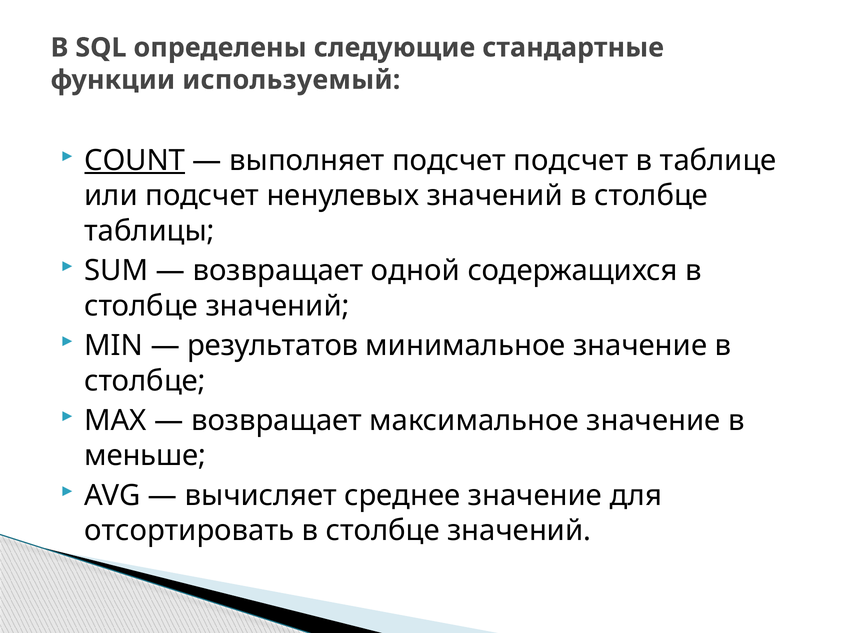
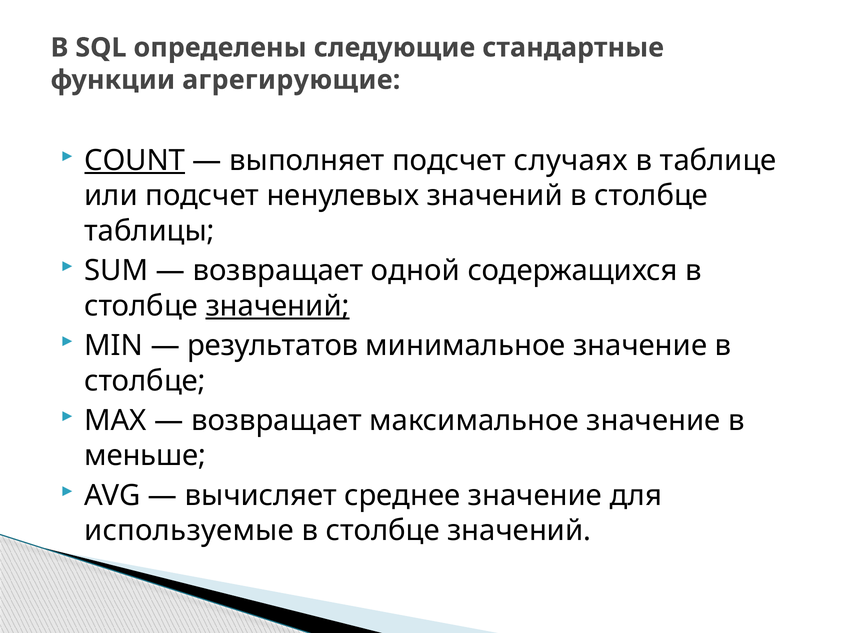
используемый: используемый -> агрегирующие
подсчет подсчет: подсчет -> случаях
значений at (278, 306) underline: none -> present
отсортировать: отсортировать -> используемые
